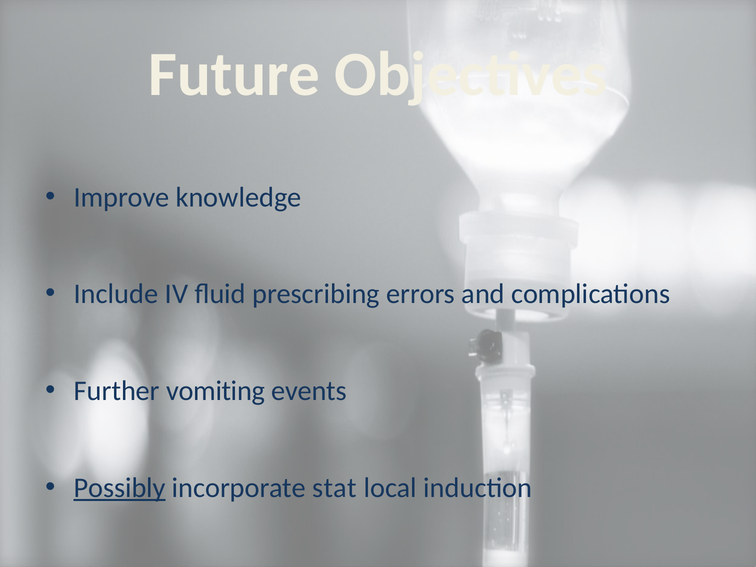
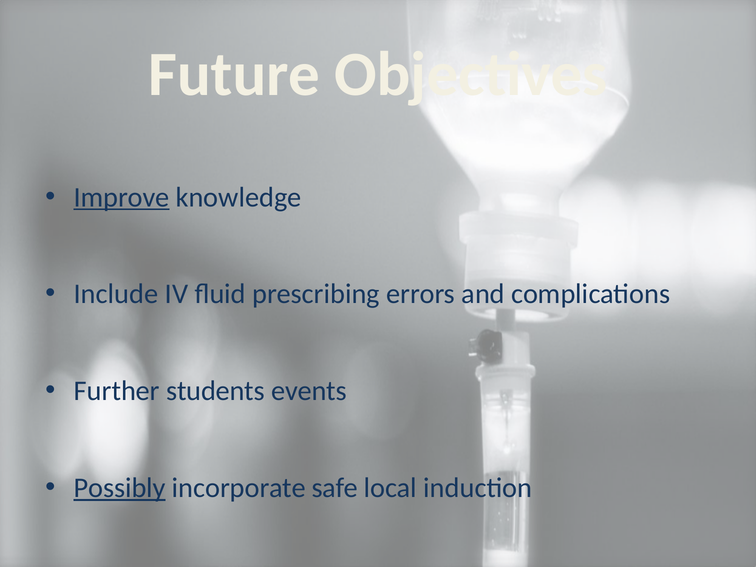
Improve underline: none -> present
vomiting: vomiting -> students
stat: stat -> safe
